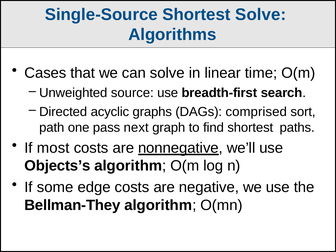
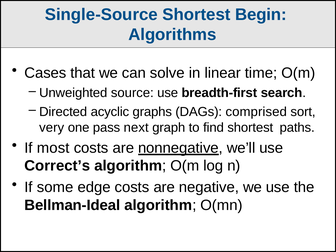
Shortest Solve: Solve -> Begin
path: path -> very
Objects’s: Objects’s -> Correct’s
Bellman-They: Bellman-They -> Bellman-Ideal
